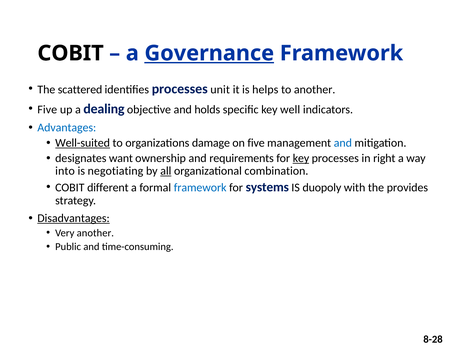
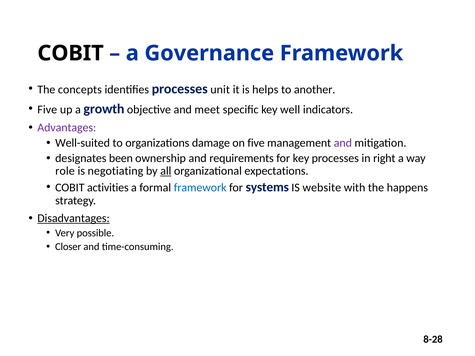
Governance underline: present -> none
scattered: scattered -> concepts
dealing: dealing -> growth
holds: holds -> meet
Advantages colour: blue -> purple
Well-suited underline: present -> none
and at (343, 143) colour: blue -> purple
want: want -> been
key at (301, 158) underline: present -> none
into: into -> role
combination: combination -> expectations
different: different -> activities
duopoly: duopoly -> website
provides: provides -> happens
Very another: another -> possible
Public: Public -> Closer
